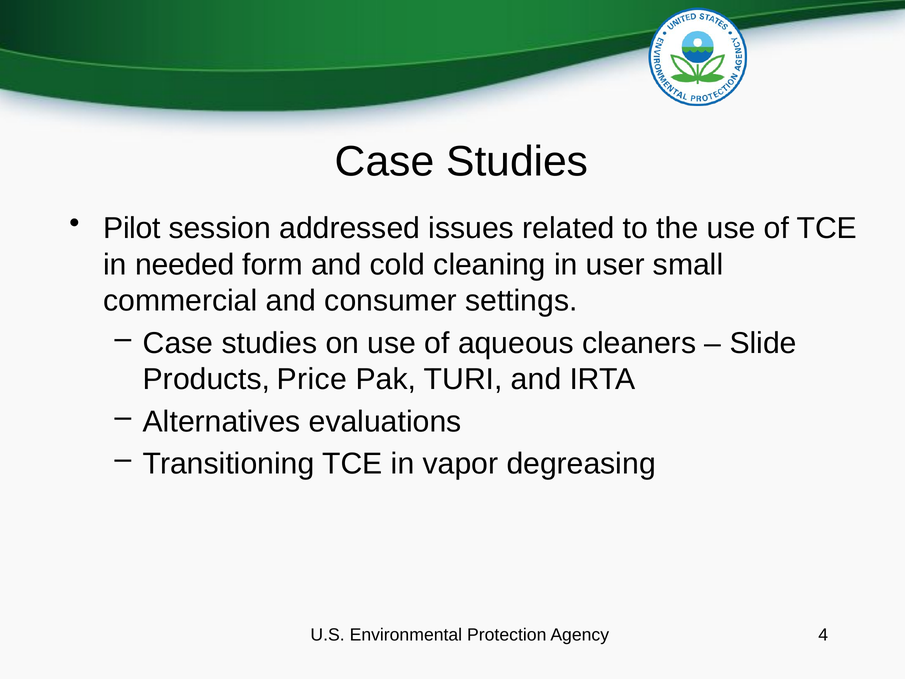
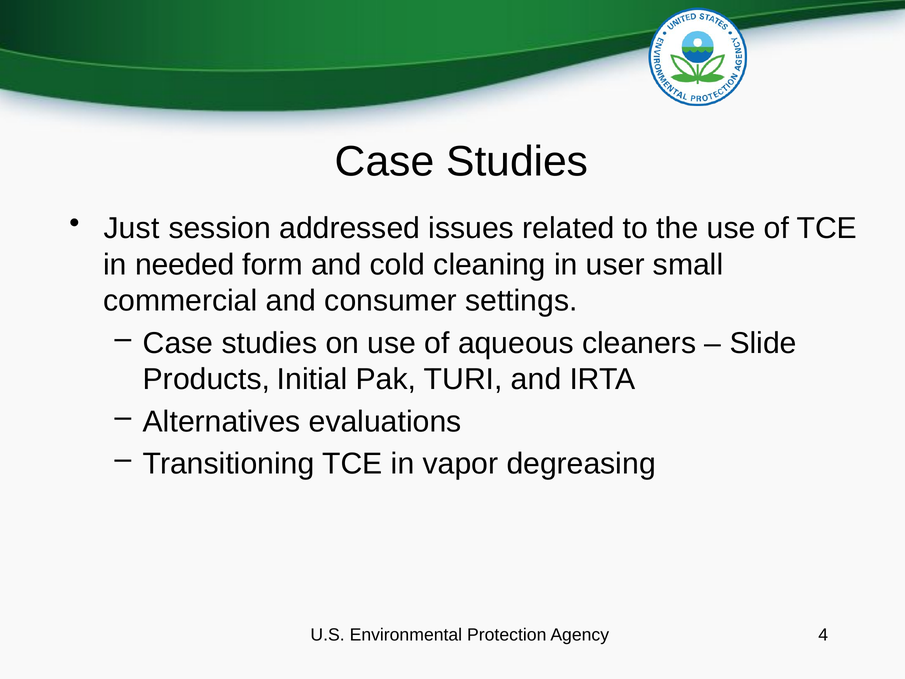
Pilot: Pilot -> Just
Price: Price -> Initial
